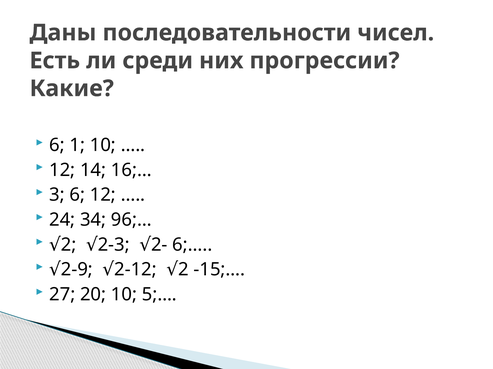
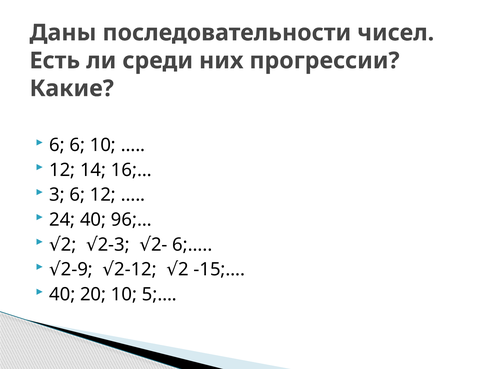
6 1: 1 -> 6
24 34: 34 -> 40
27 at (62, 295): 27 -> 40
